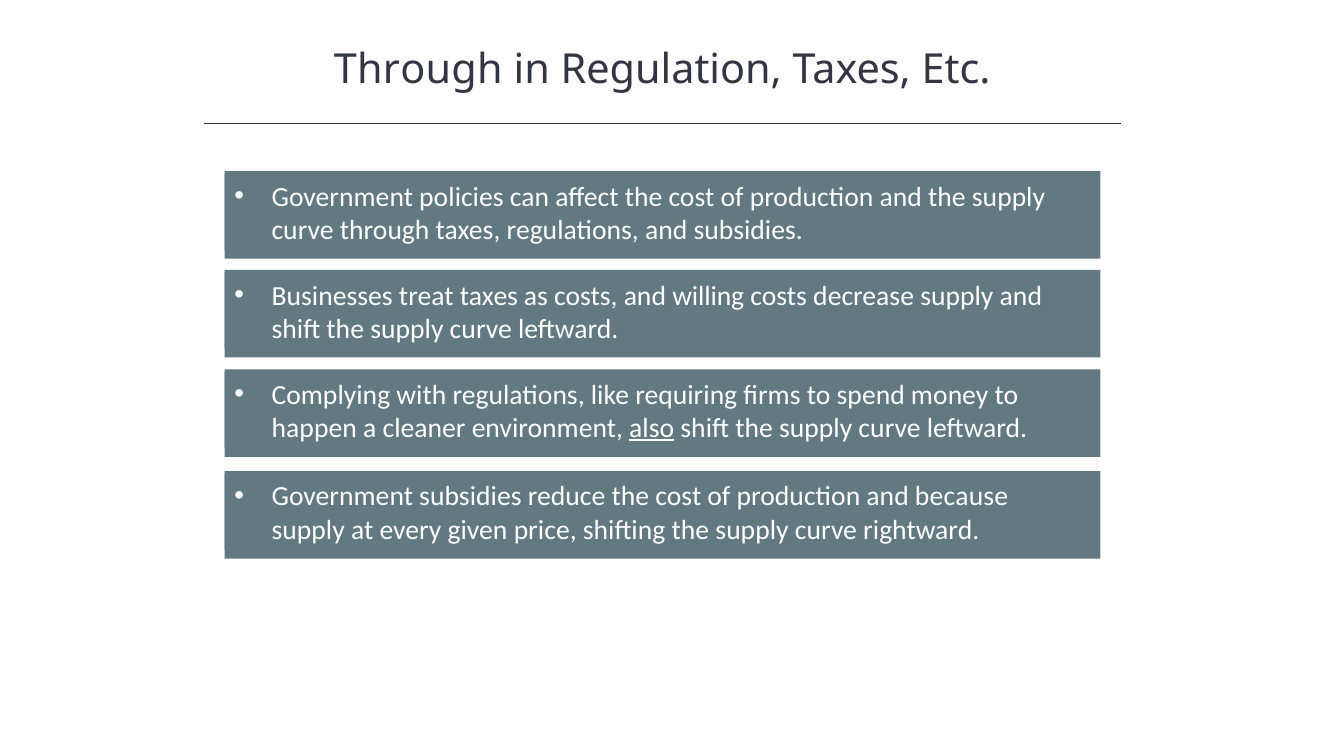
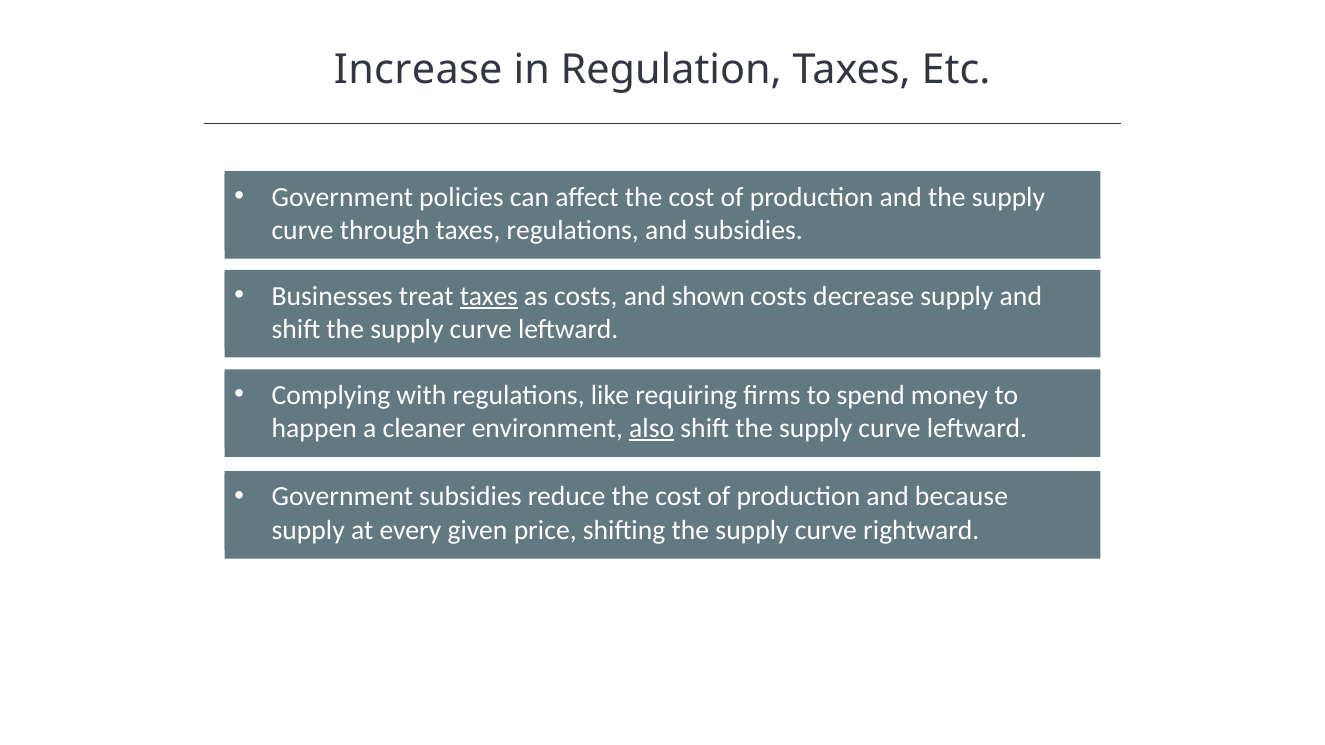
Through at (418, 69): Through -> Increase
taxes at (489, 296) underline: none -> present
willing: willing -> shown
